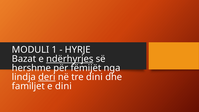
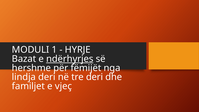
deri at (47, 77) underline: present -> none
tre dini: dini -> deri
e dini: dini -> vjeç
